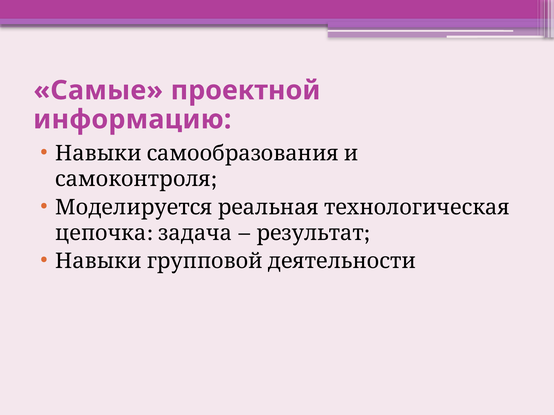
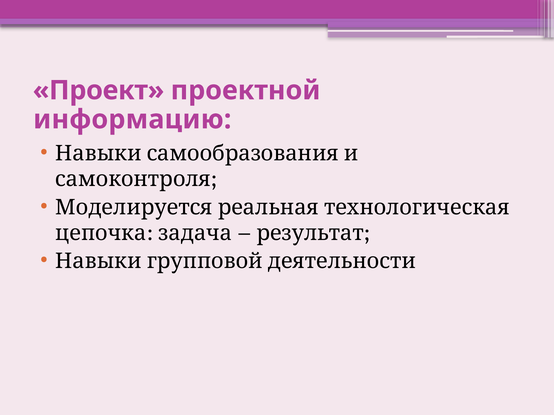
Самые: Самые -> Проект
